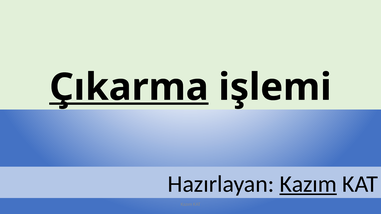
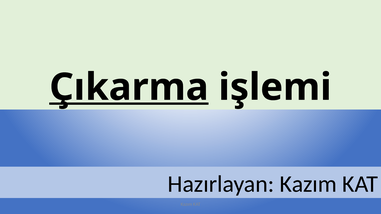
Kazım at (308, 184) underline: present -> none
